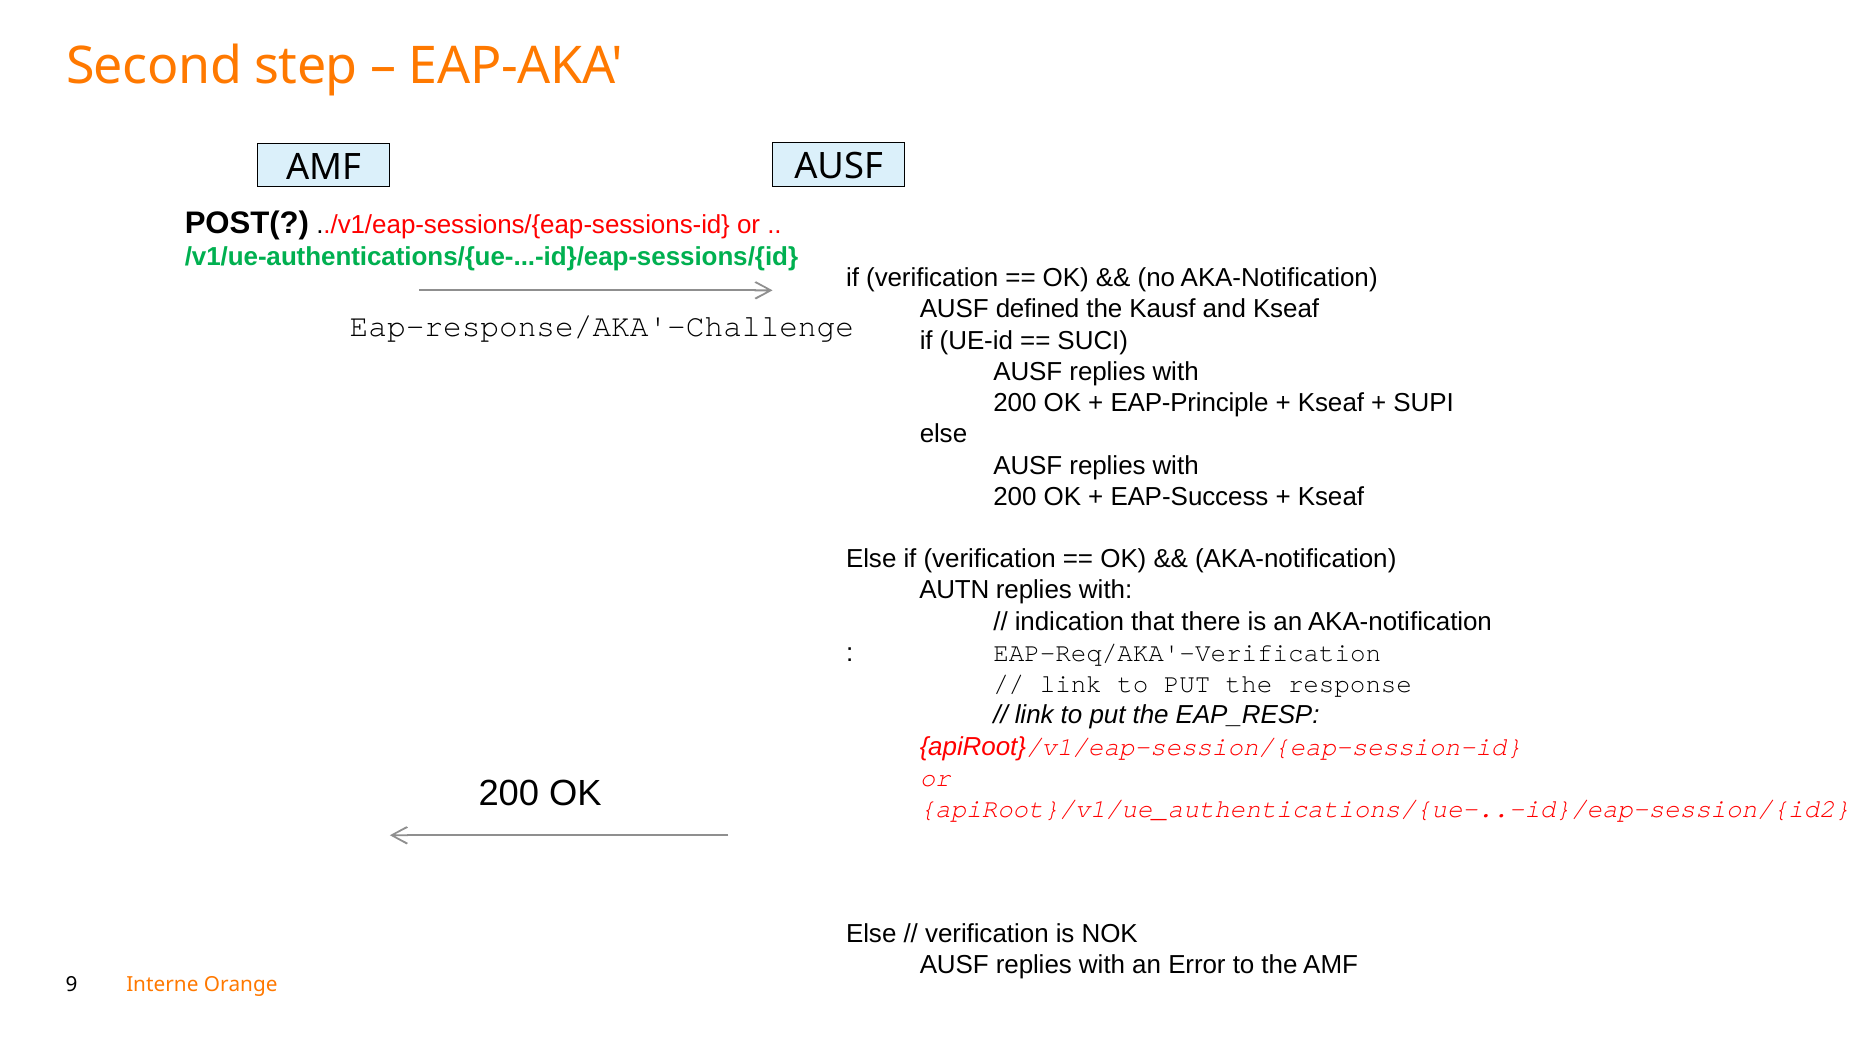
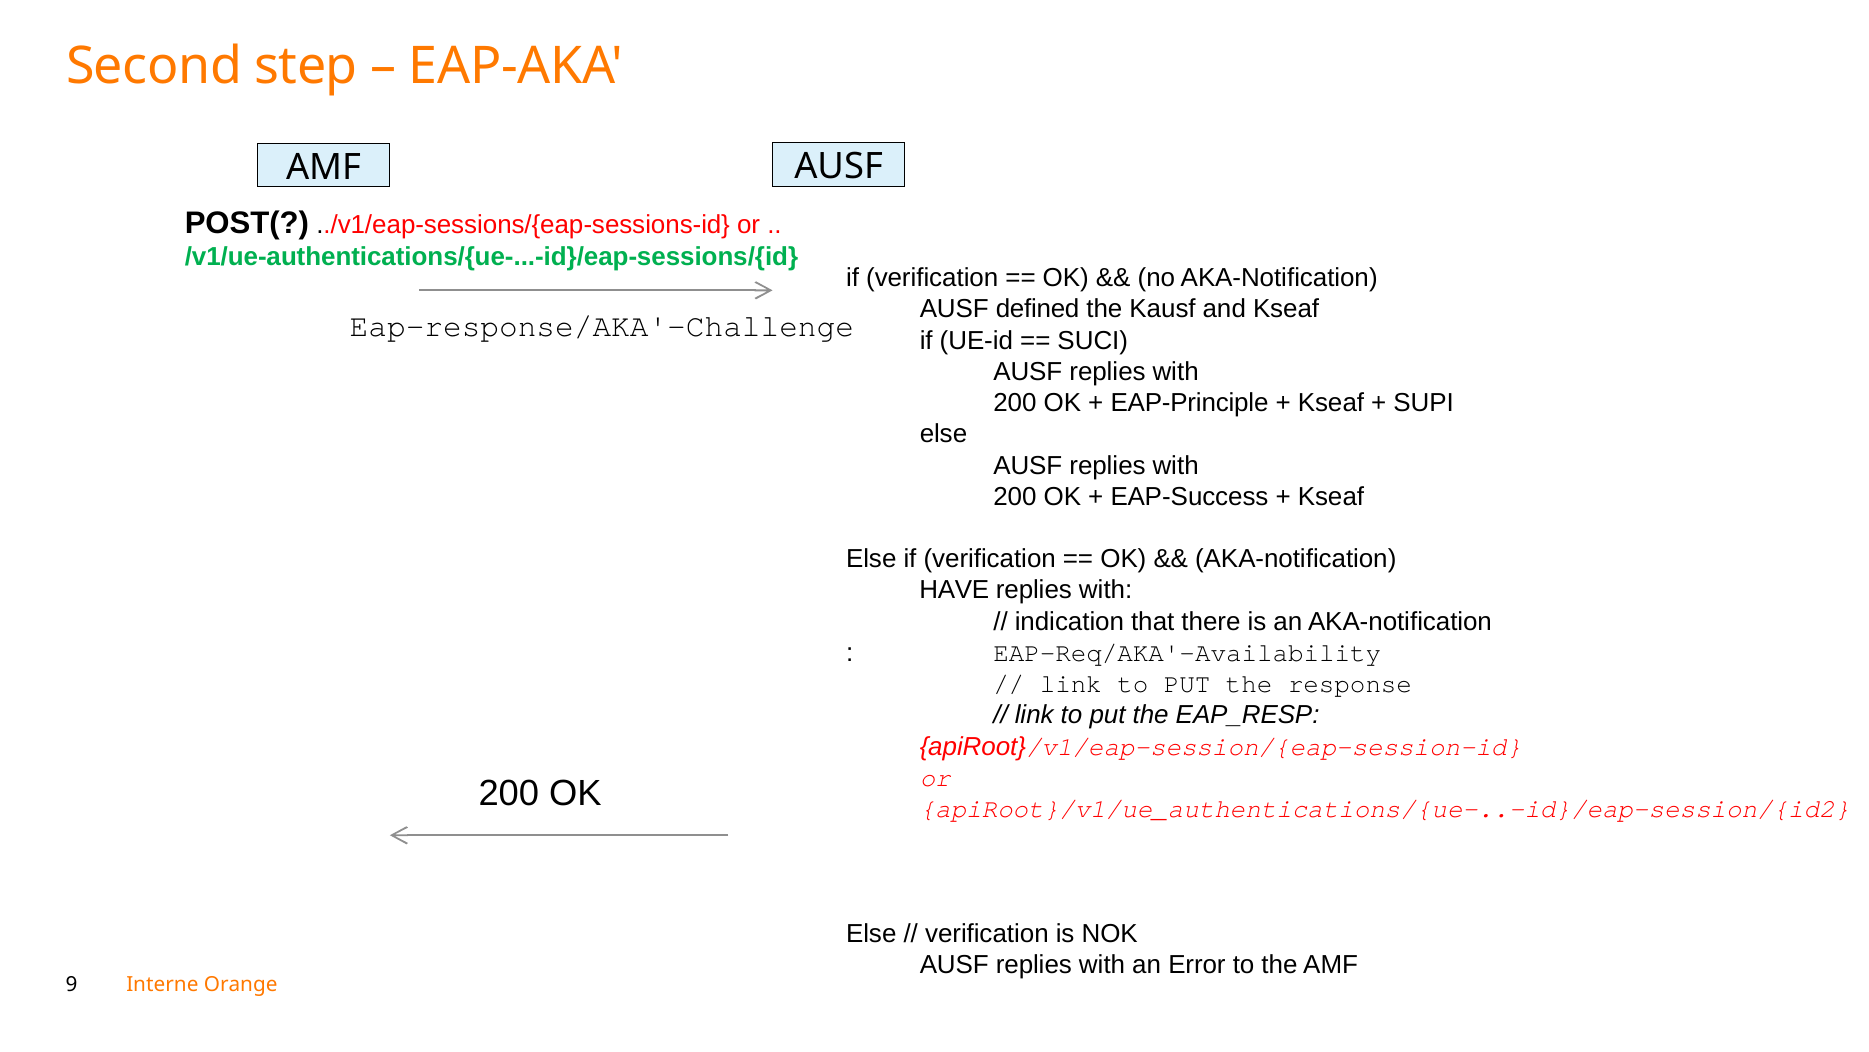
AUTN: AUTN -> HAVE
EAP-Req/AKA'-Verification: EAP-Req/AKA'-Verification -> EAP-Req/AKA'-Availability
